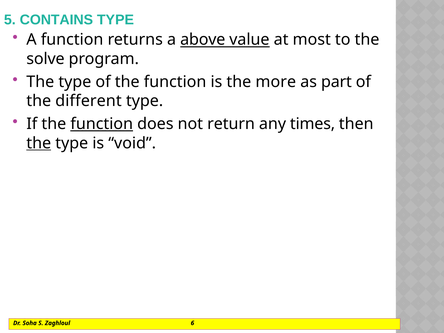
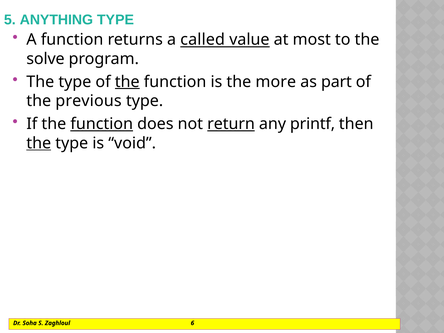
CONTAINS: CONTAINS -> ANYTHING
above: above -> called
the at (127, 82) underline: none -> present
different: different -> previous
return underline: none -> present
times: times -> printf
